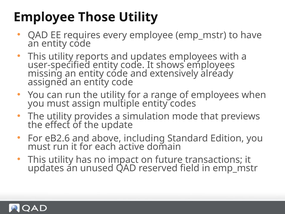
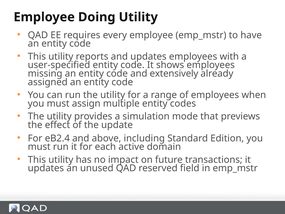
Those: Those -> Doing
eB2.6: eB2.6 -> eB2.4
